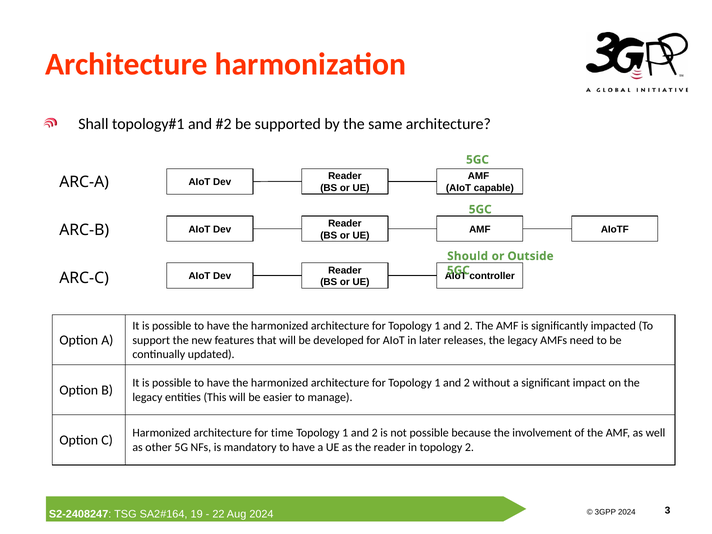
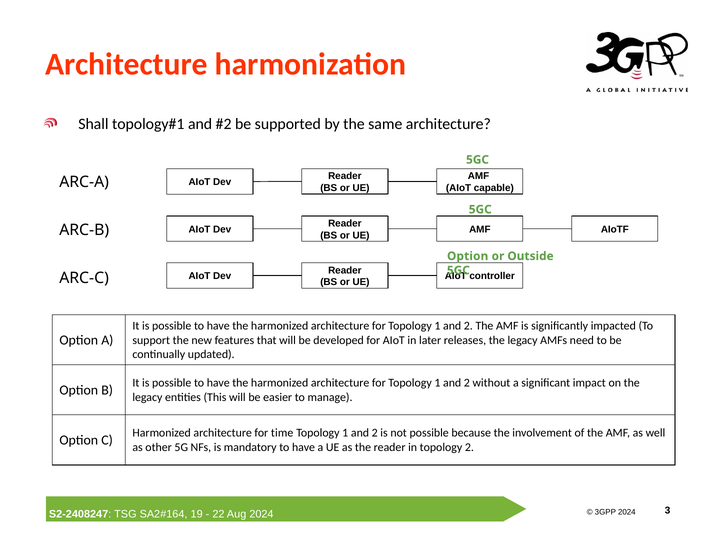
Should at (468, 256): Should -> Option
